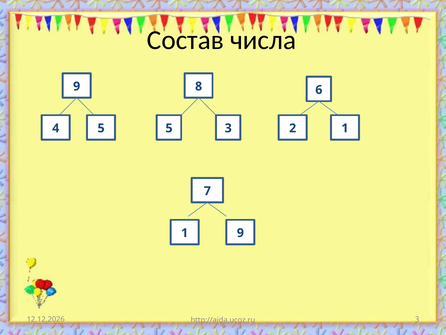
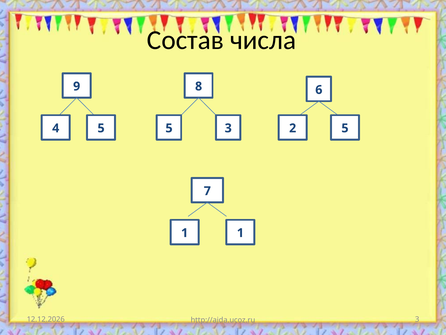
2 1: 1 -> 5
1 9: 9 -> 1
